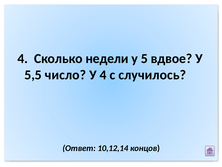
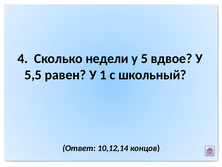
число: число -> равен
У 4: 4 -> 1
случилось: случилось -> школьный
